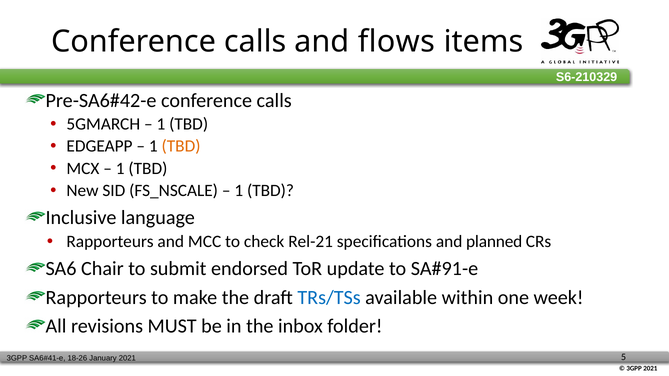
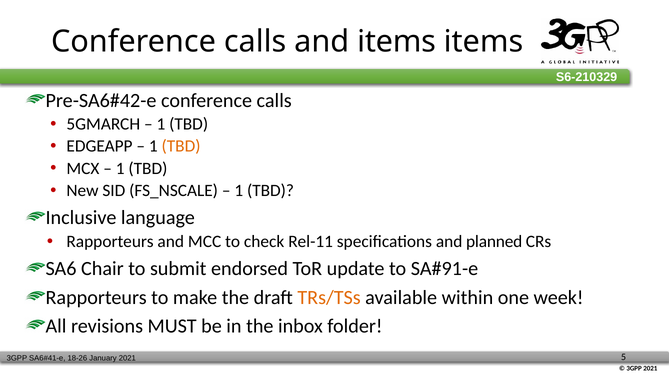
and flows: flows -> items
Rel-21: Rel-21 -> Rel-11
TRs/TSs colour: blue -> orange
